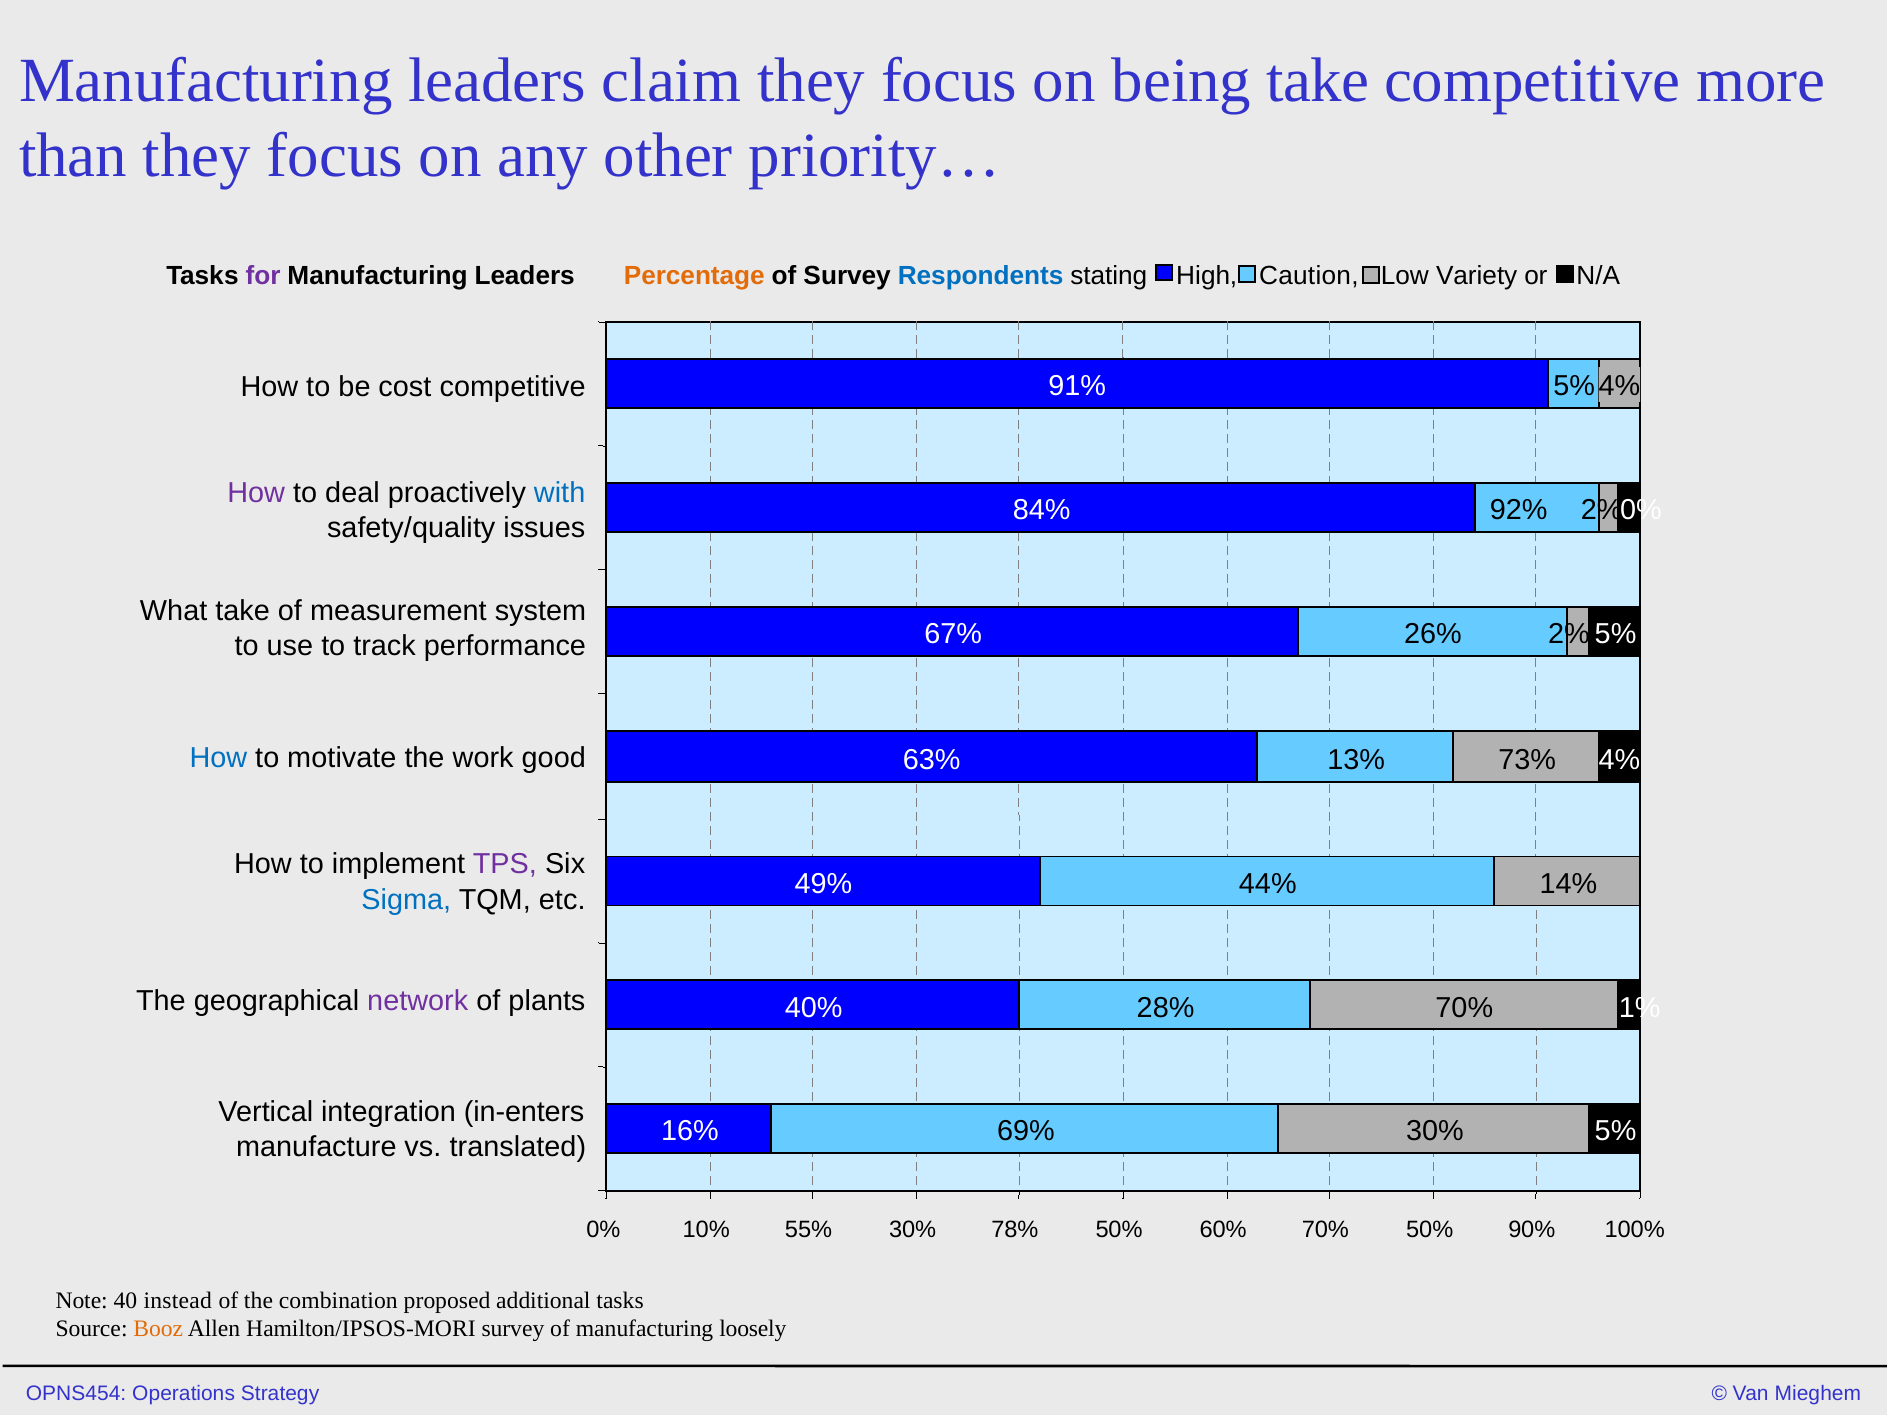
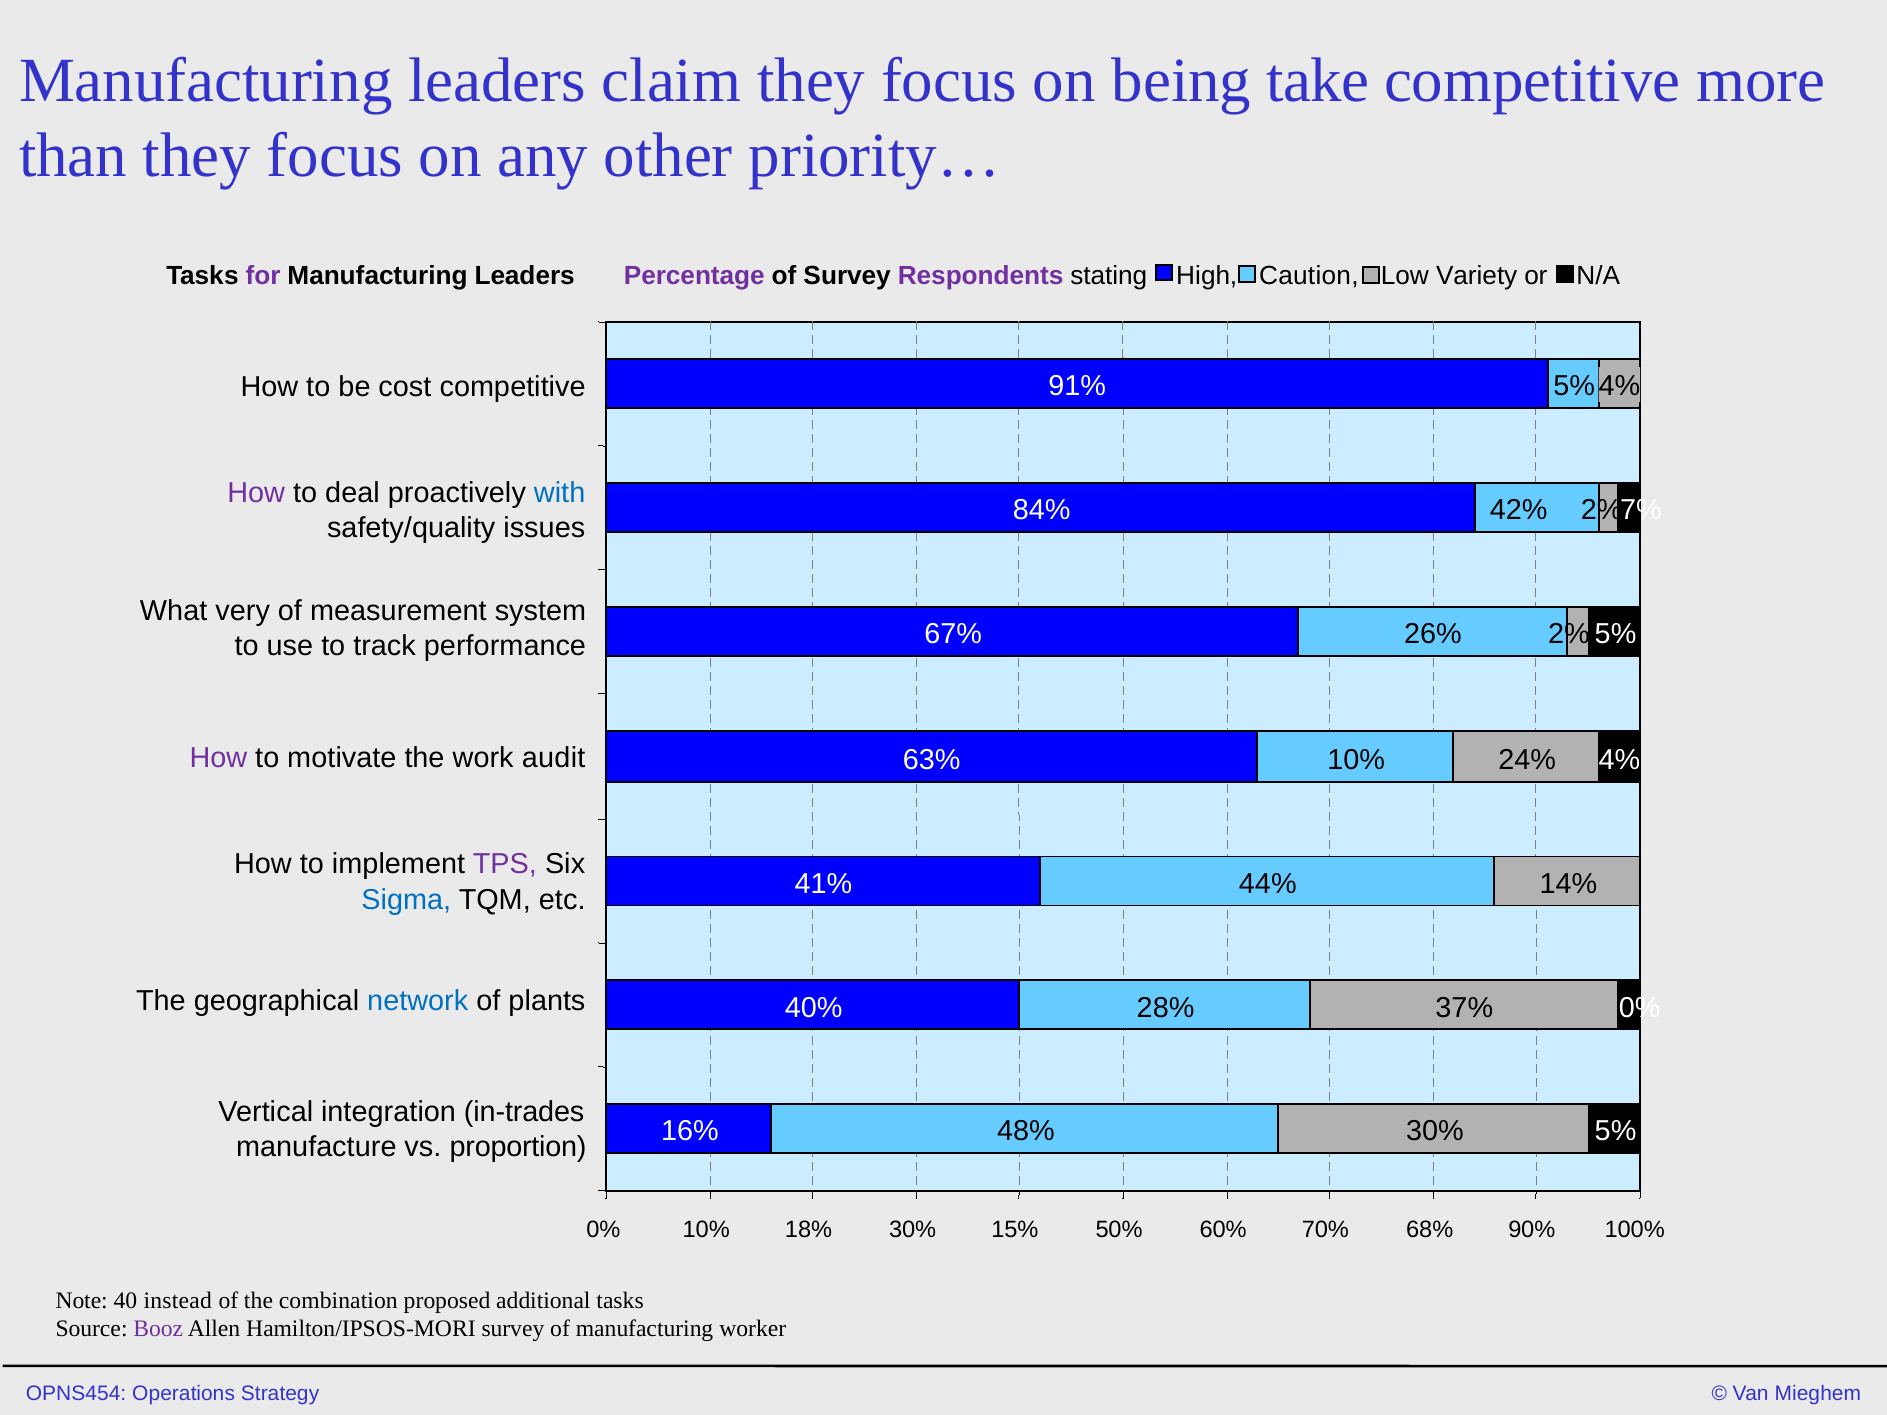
Percentage colour: orange -> purple
Respondents colour: blue -> purple
92%: 92% -> 42%
0% at (1641, 510): 0% -> 7%
What take: take -> very
How at (218, 758) colour: blue -> purple
good: good -> audit
13% at (1356, 760): 13% -> 10%
73%: 73% -> 24%
49%: 49% -> 41%
network colour: purple -> blue
70% at (1464, 1008): 70% -> 37%
1% at (1640, 1008): 1% -> 0%
in-enters: in-enters -> in-trades
69%: 69% -> 48%
translated: translated -> proportion
55%: 55% -> 18%
78%: 78% -> 15%
70% 50%: 50% -> 68%
Booz colour: orange -> purple
loosely: loosely -> worker
